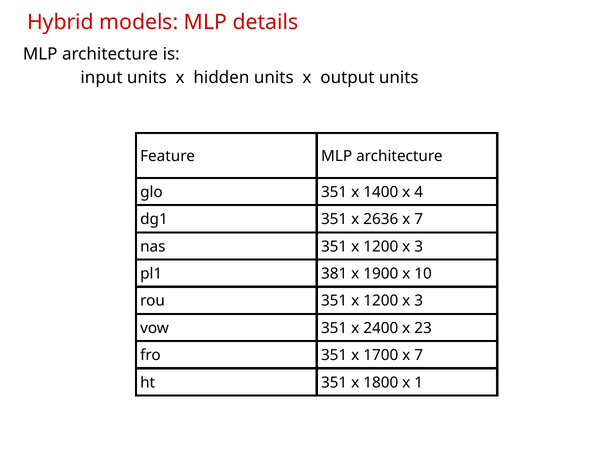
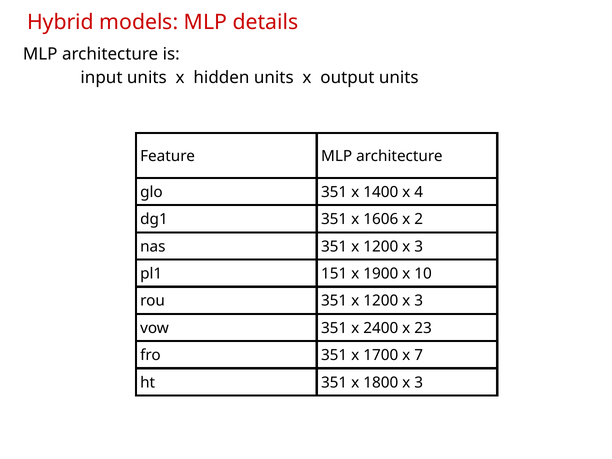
2636: 2636 -> 1606
7 at (419, 219): 7 -> 2
381: 381 -> 151
1800 x 1: 1 -> 3
